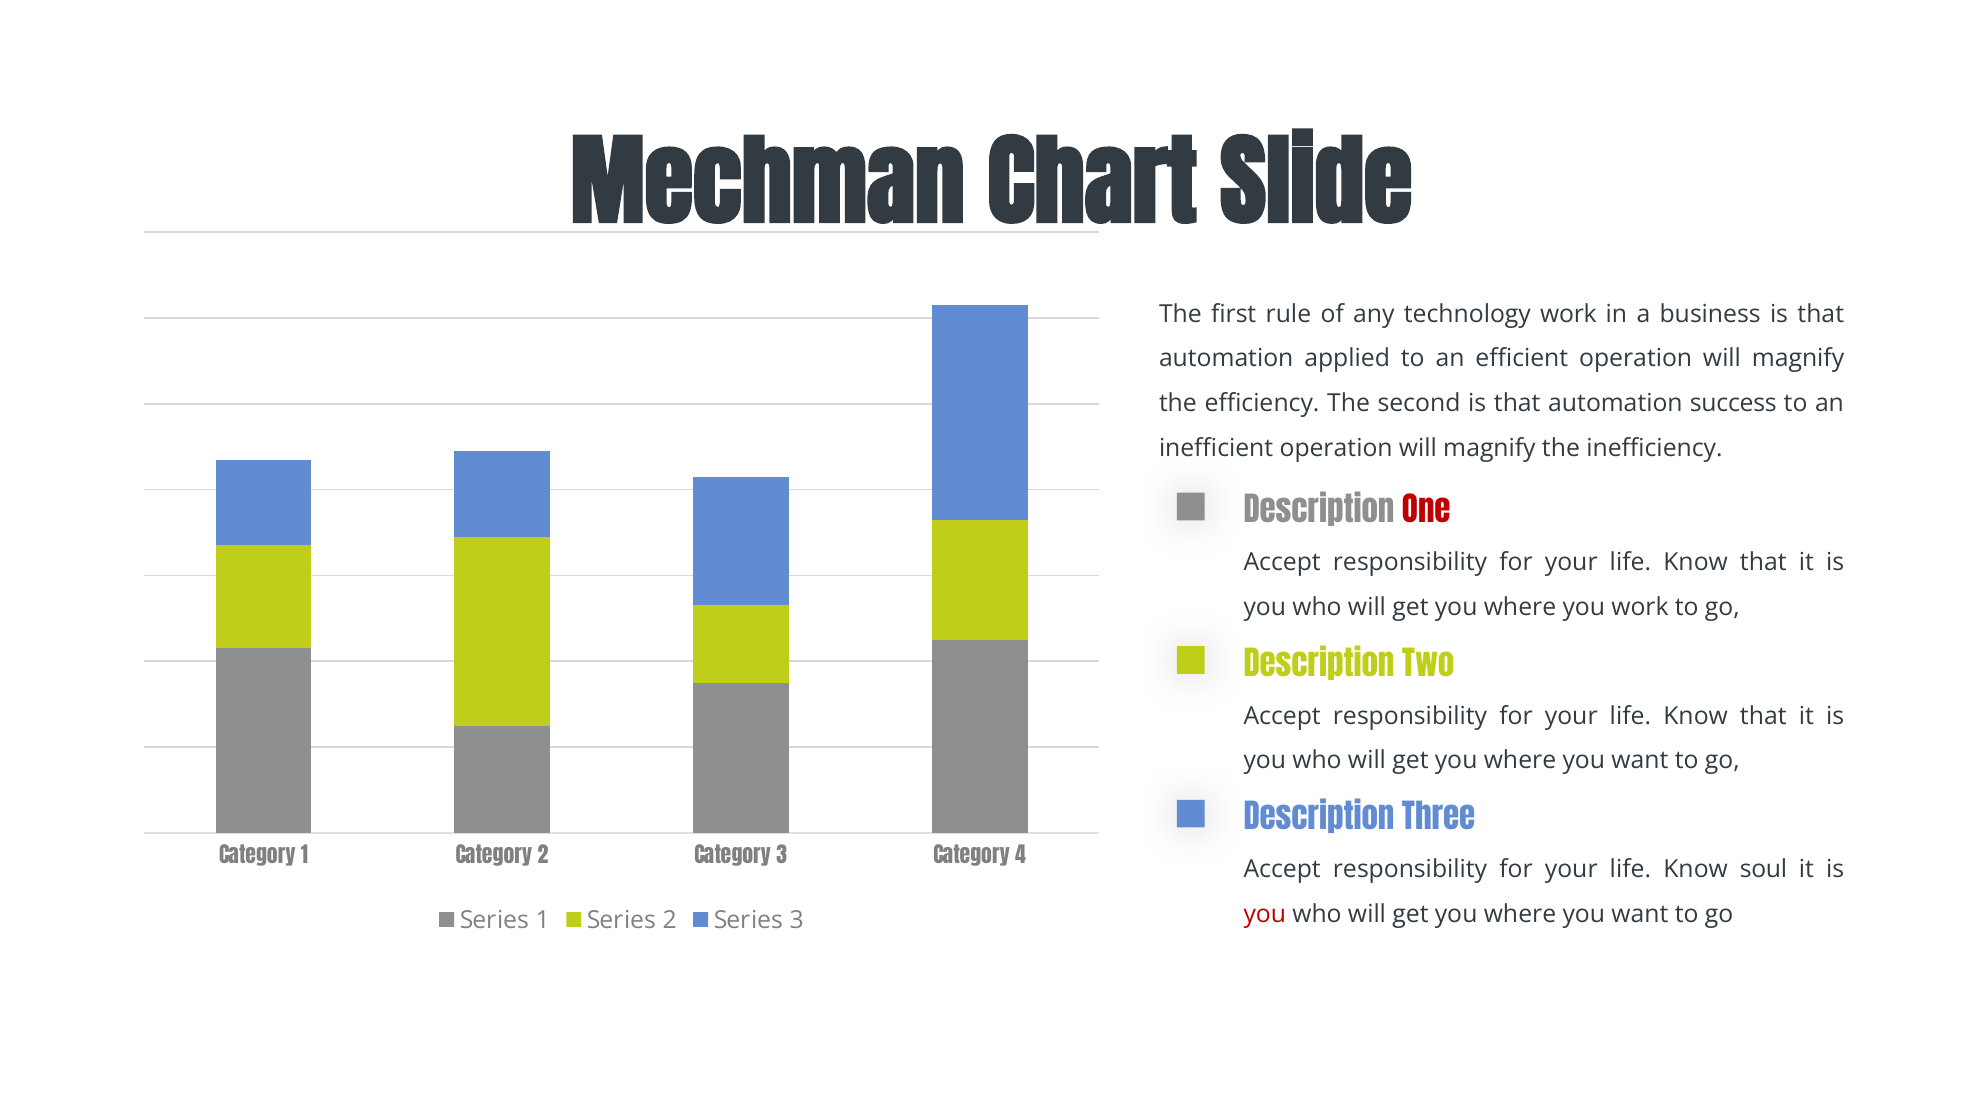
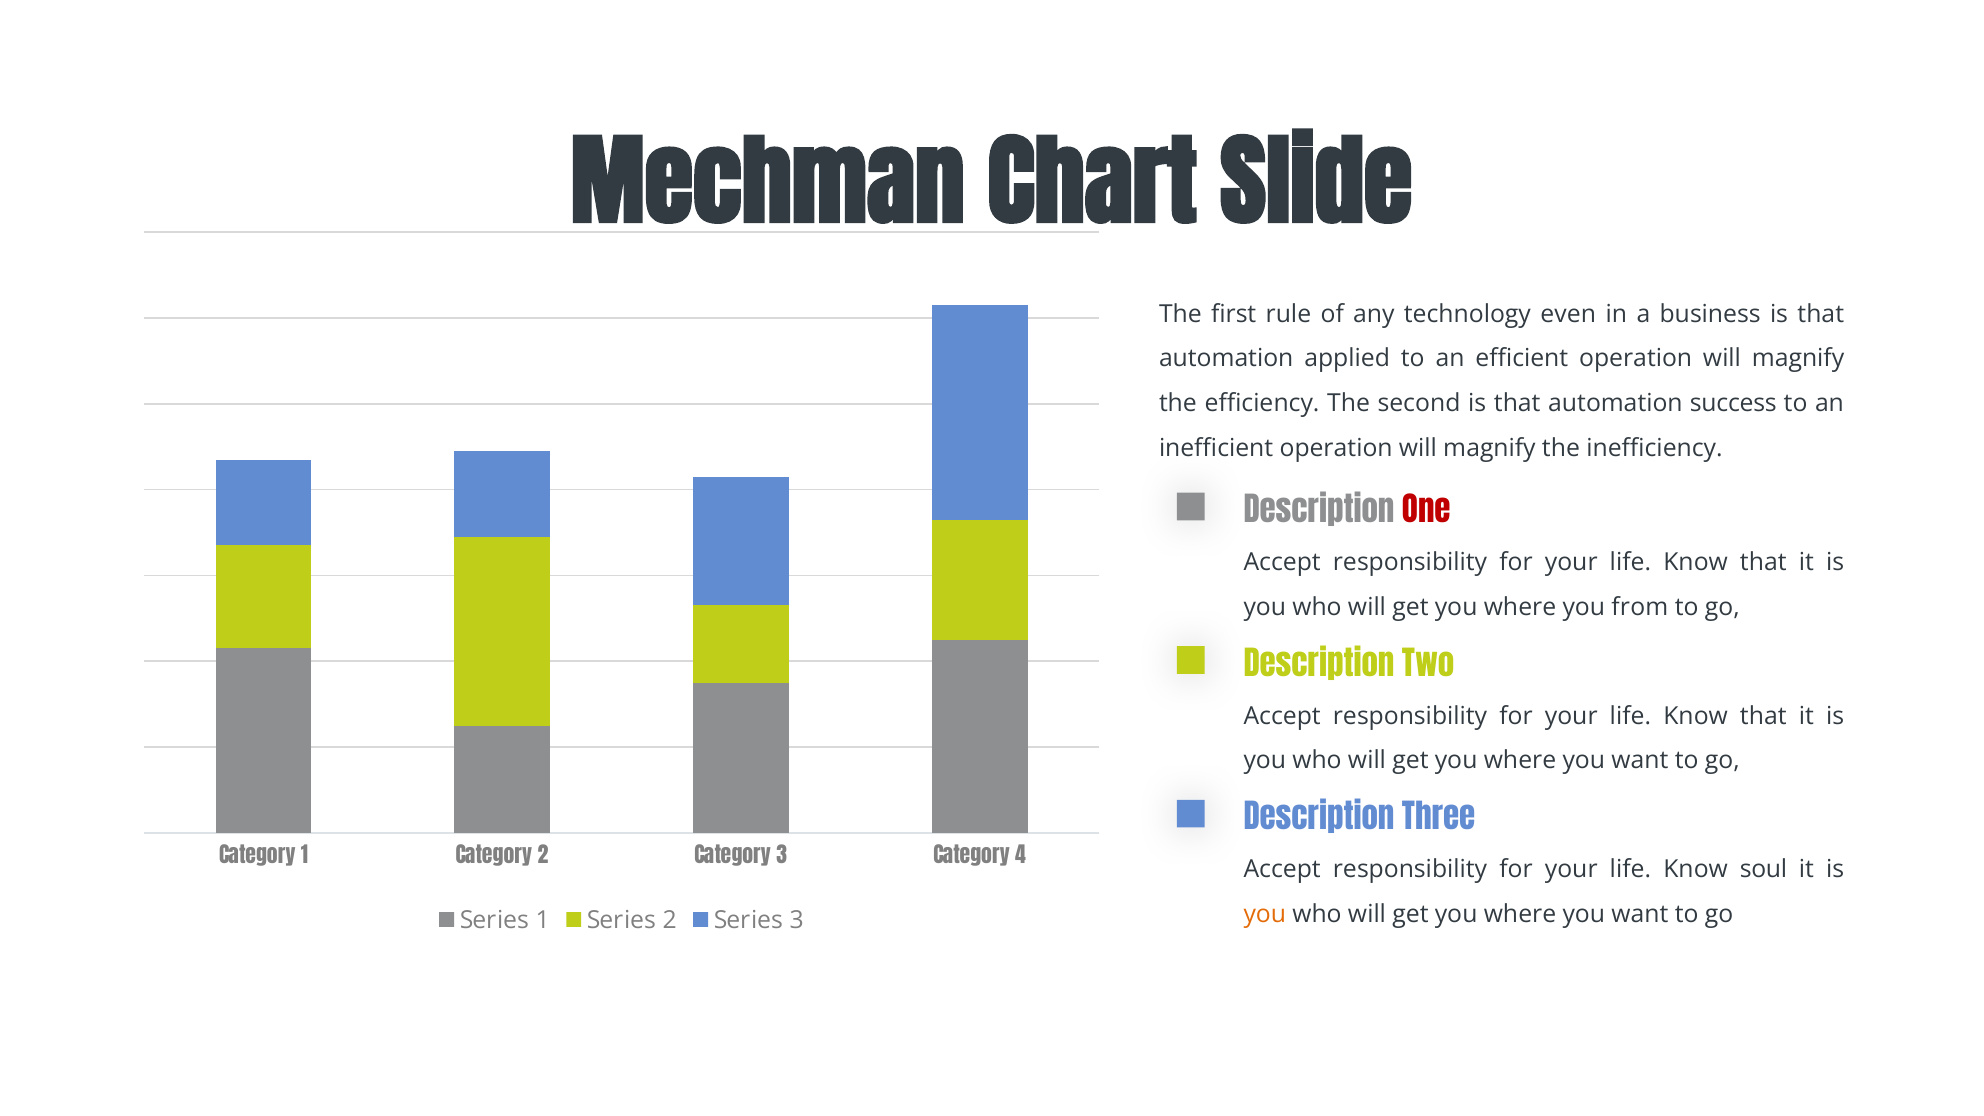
technology work: work -> even
you work: work -> from
you at (1265, 914) colour: red -> orange
